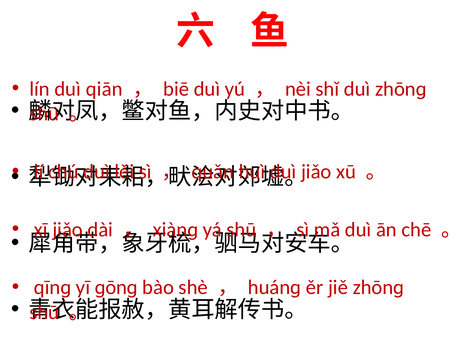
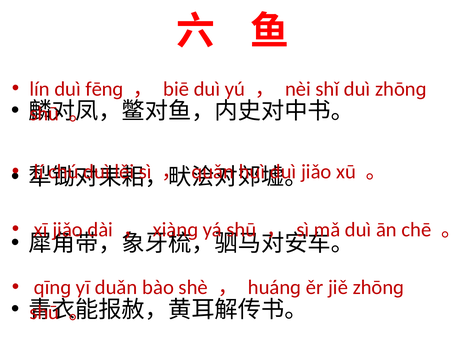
qiān: qiān -> fēnɡ
ɡōnɡ: ɡōnɡ -> duǎn
